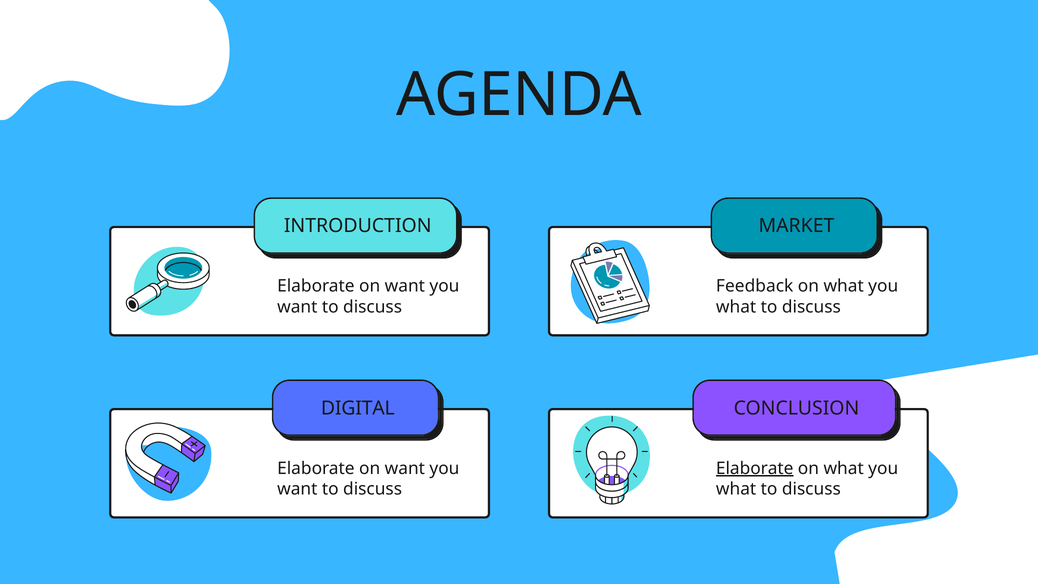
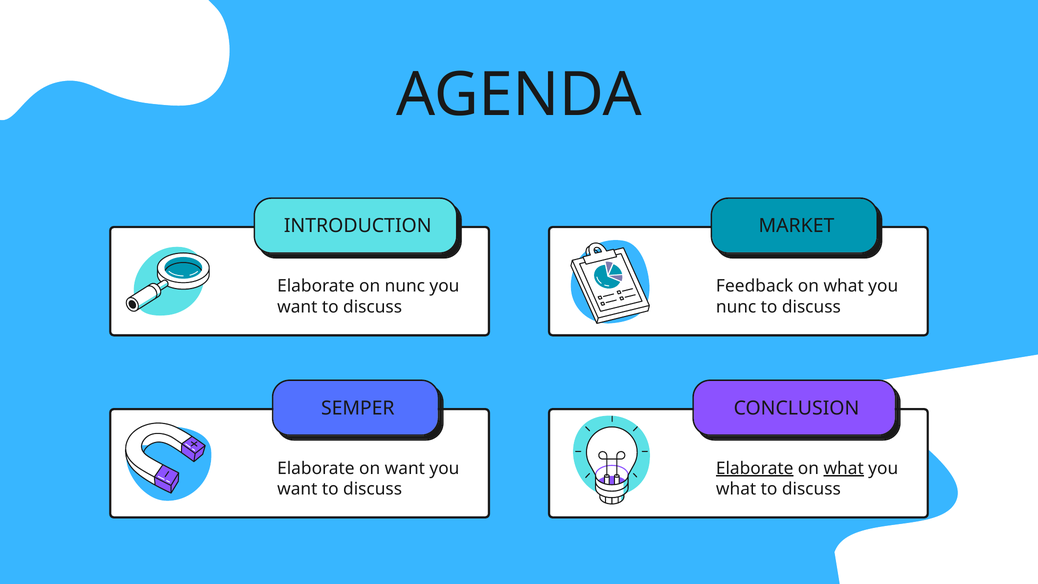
want at (405, 286): want -> nunc
what at (736, 307): what -> nunc
DIGITAL: DIGITAL -> SEMPER
what at (844, 468) underline: none -> present
